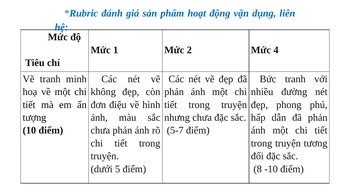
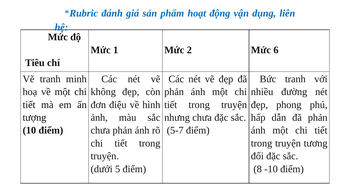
4: 4 -> 6
